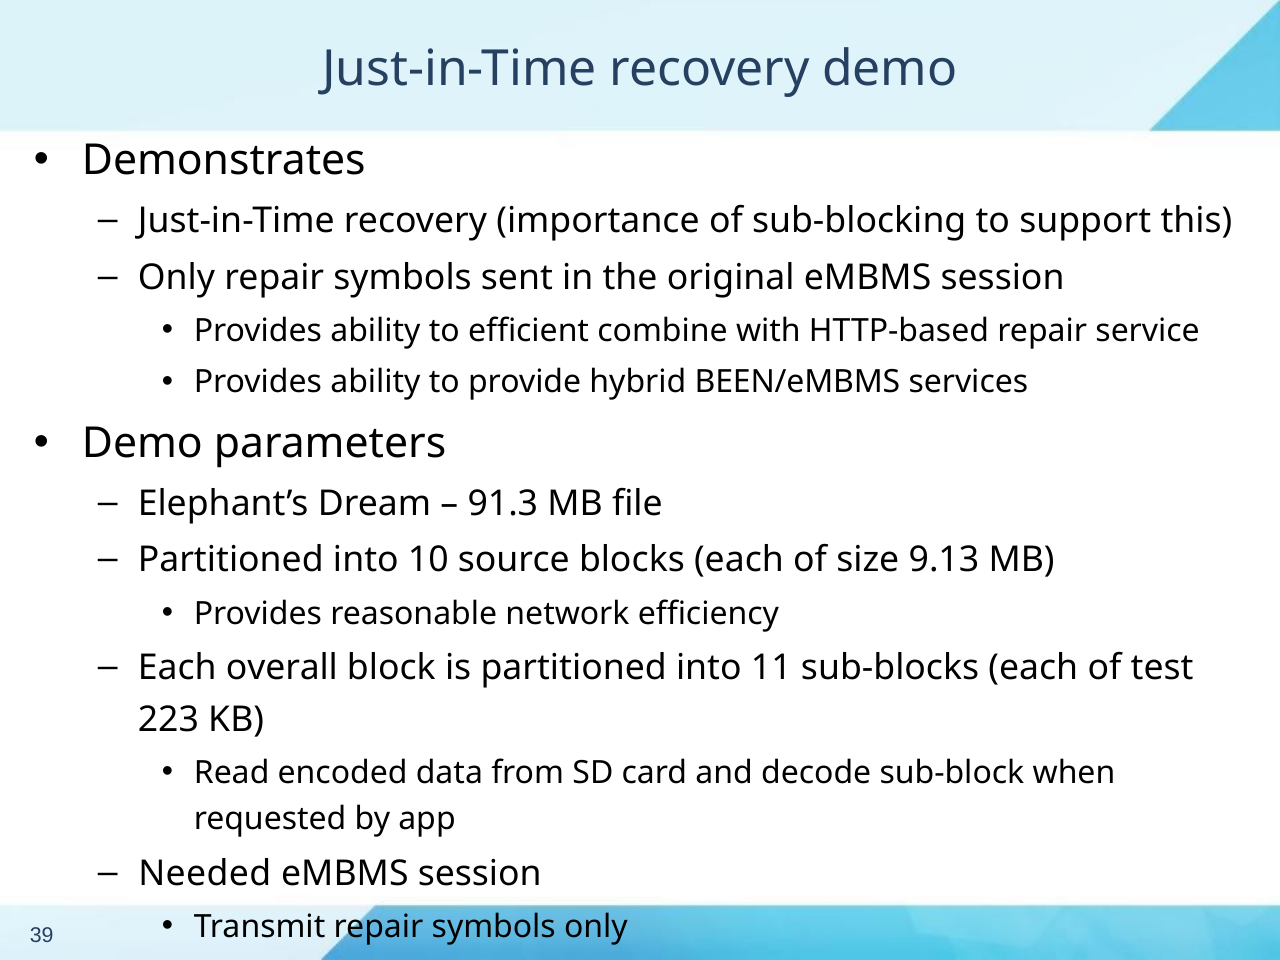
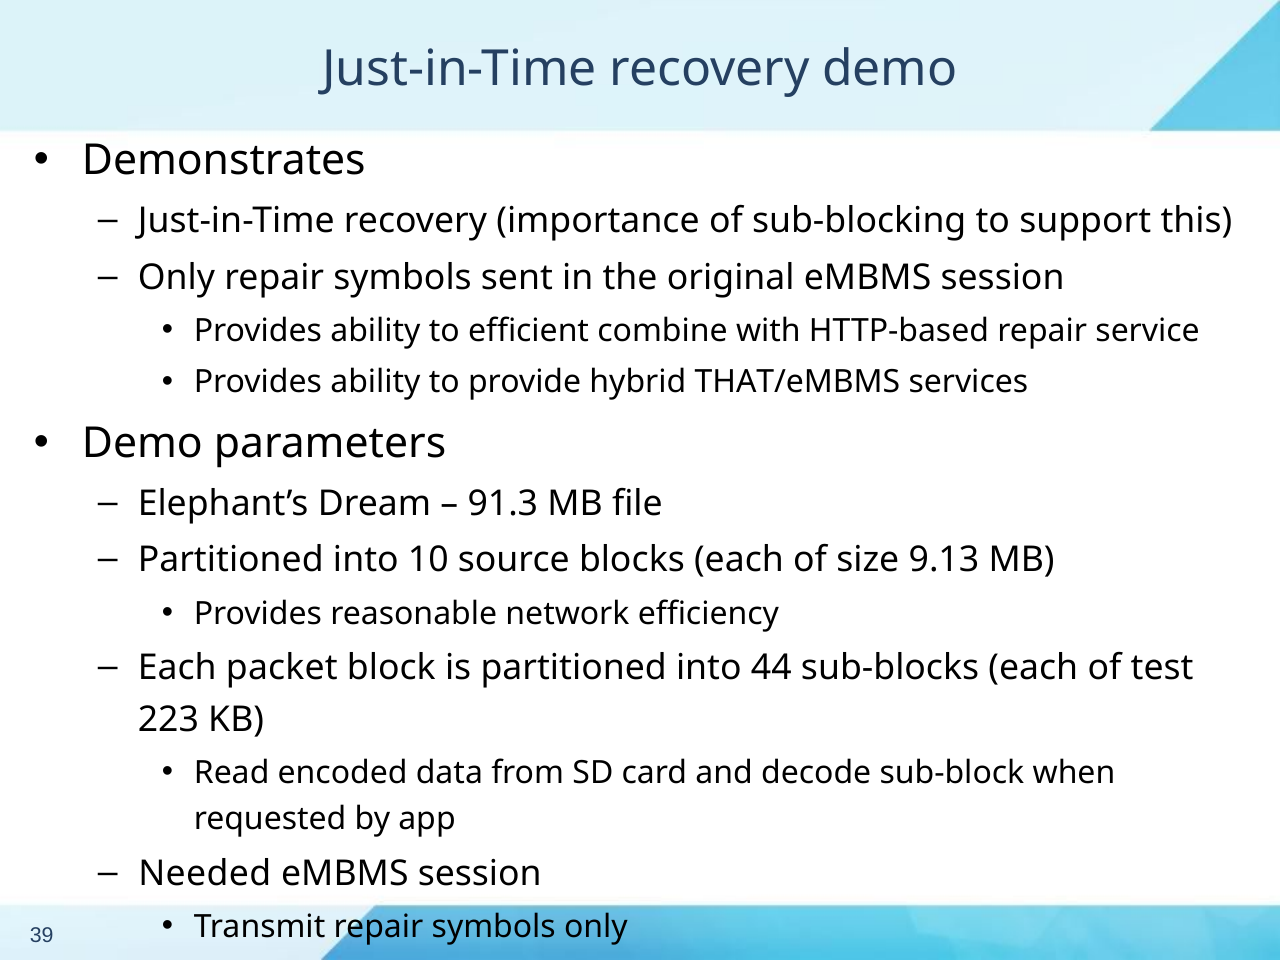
BEEN/eMBMS: BEEN/eMBMS -> THAT/eMBMS
Each overall: overall -> packet
11: 11 -> 44
